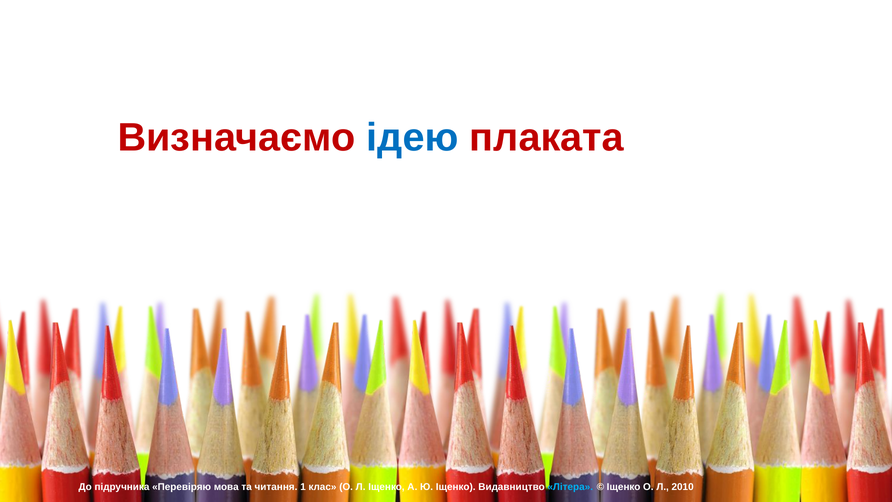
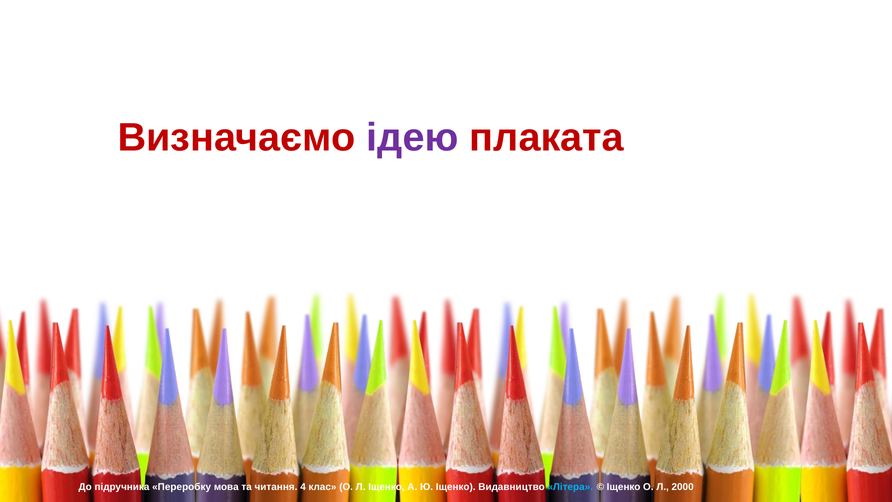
ідею colour: blue -> purple
Перевіряю: Перевіряю -> Переробку
1: 1 -> 4
2010: 2010 -> 2000
